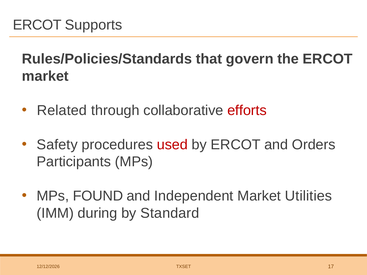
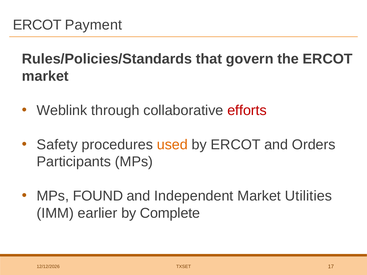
Supports: Supports -> Payment
Related: Related -> Weblink
used colour: red -> orange
during: during -> earlier
Standard: Standard -> Complete
